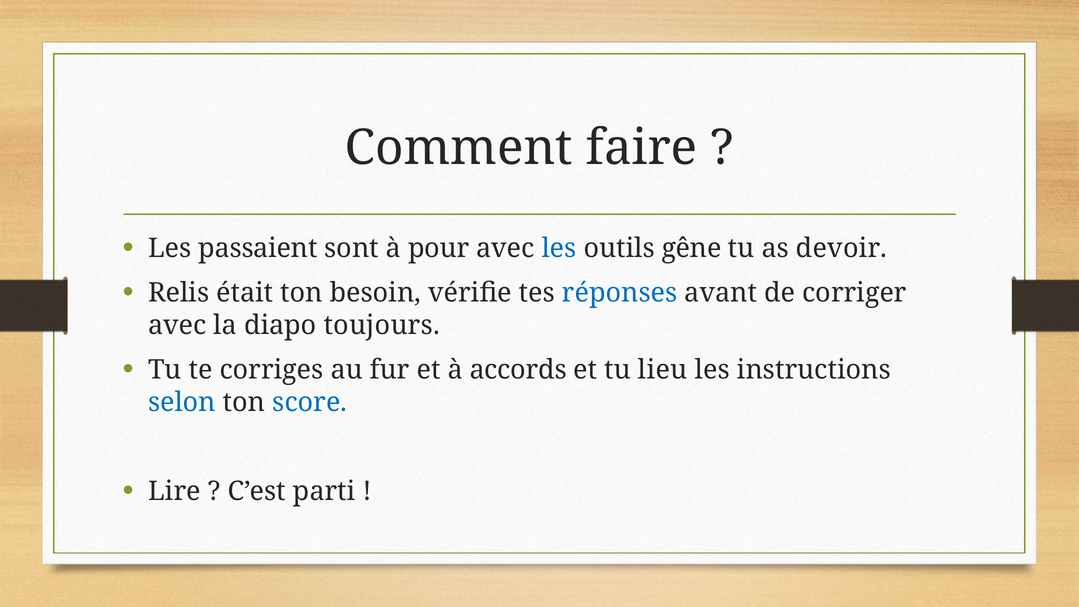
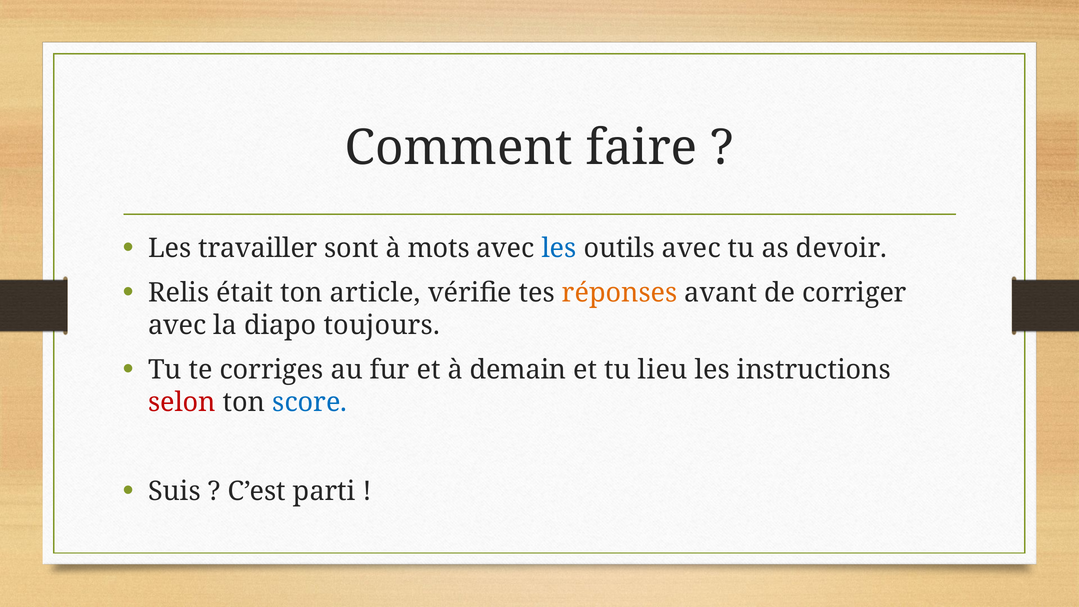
passaient: passaient -> travailler
pour: pour -> mots
outils gêne: gêne -> avec
besoin: besoin -> article
réponses colour: blue -> orange
accords: accords -> demain
selon colour: blue -> red
Lire: Lire -> Suis
